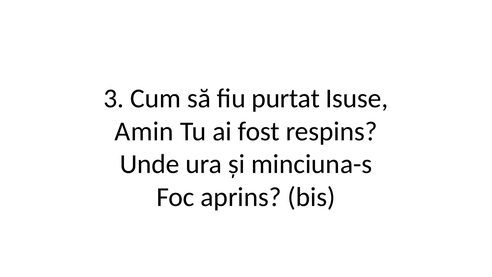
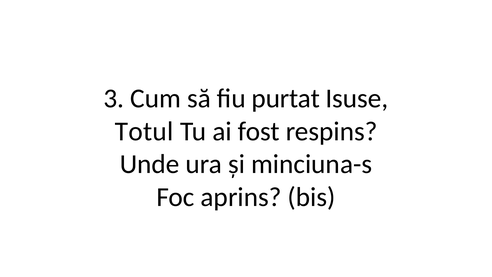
Amin: Amin -> Totul
